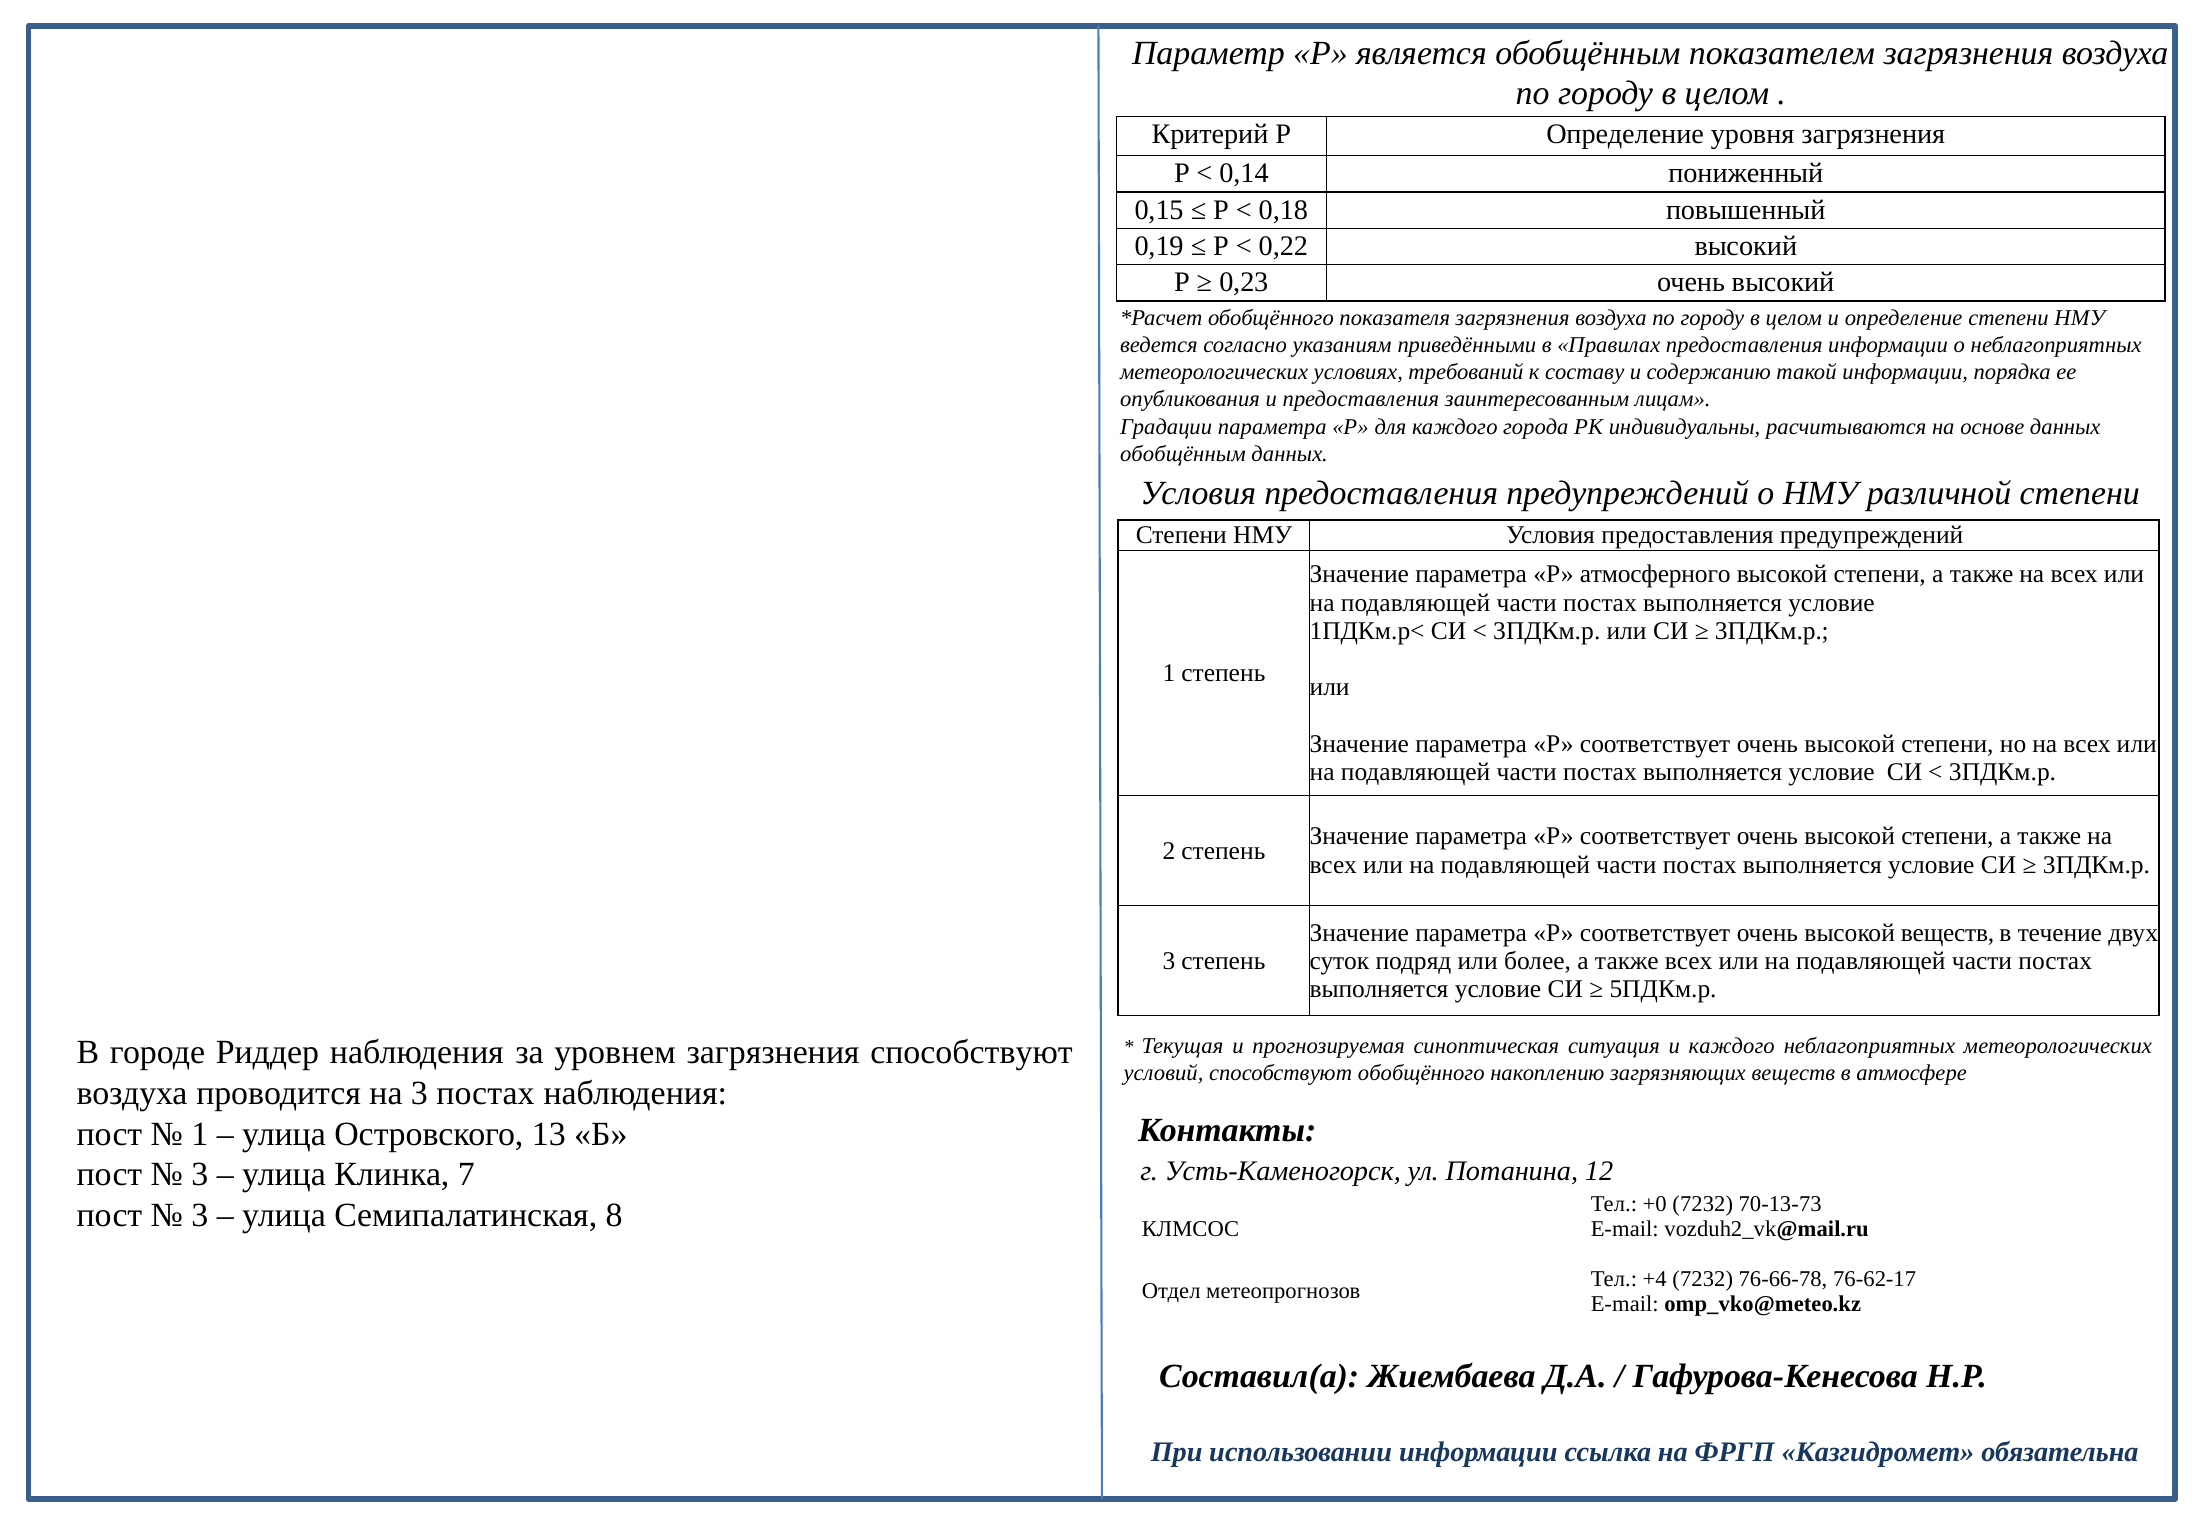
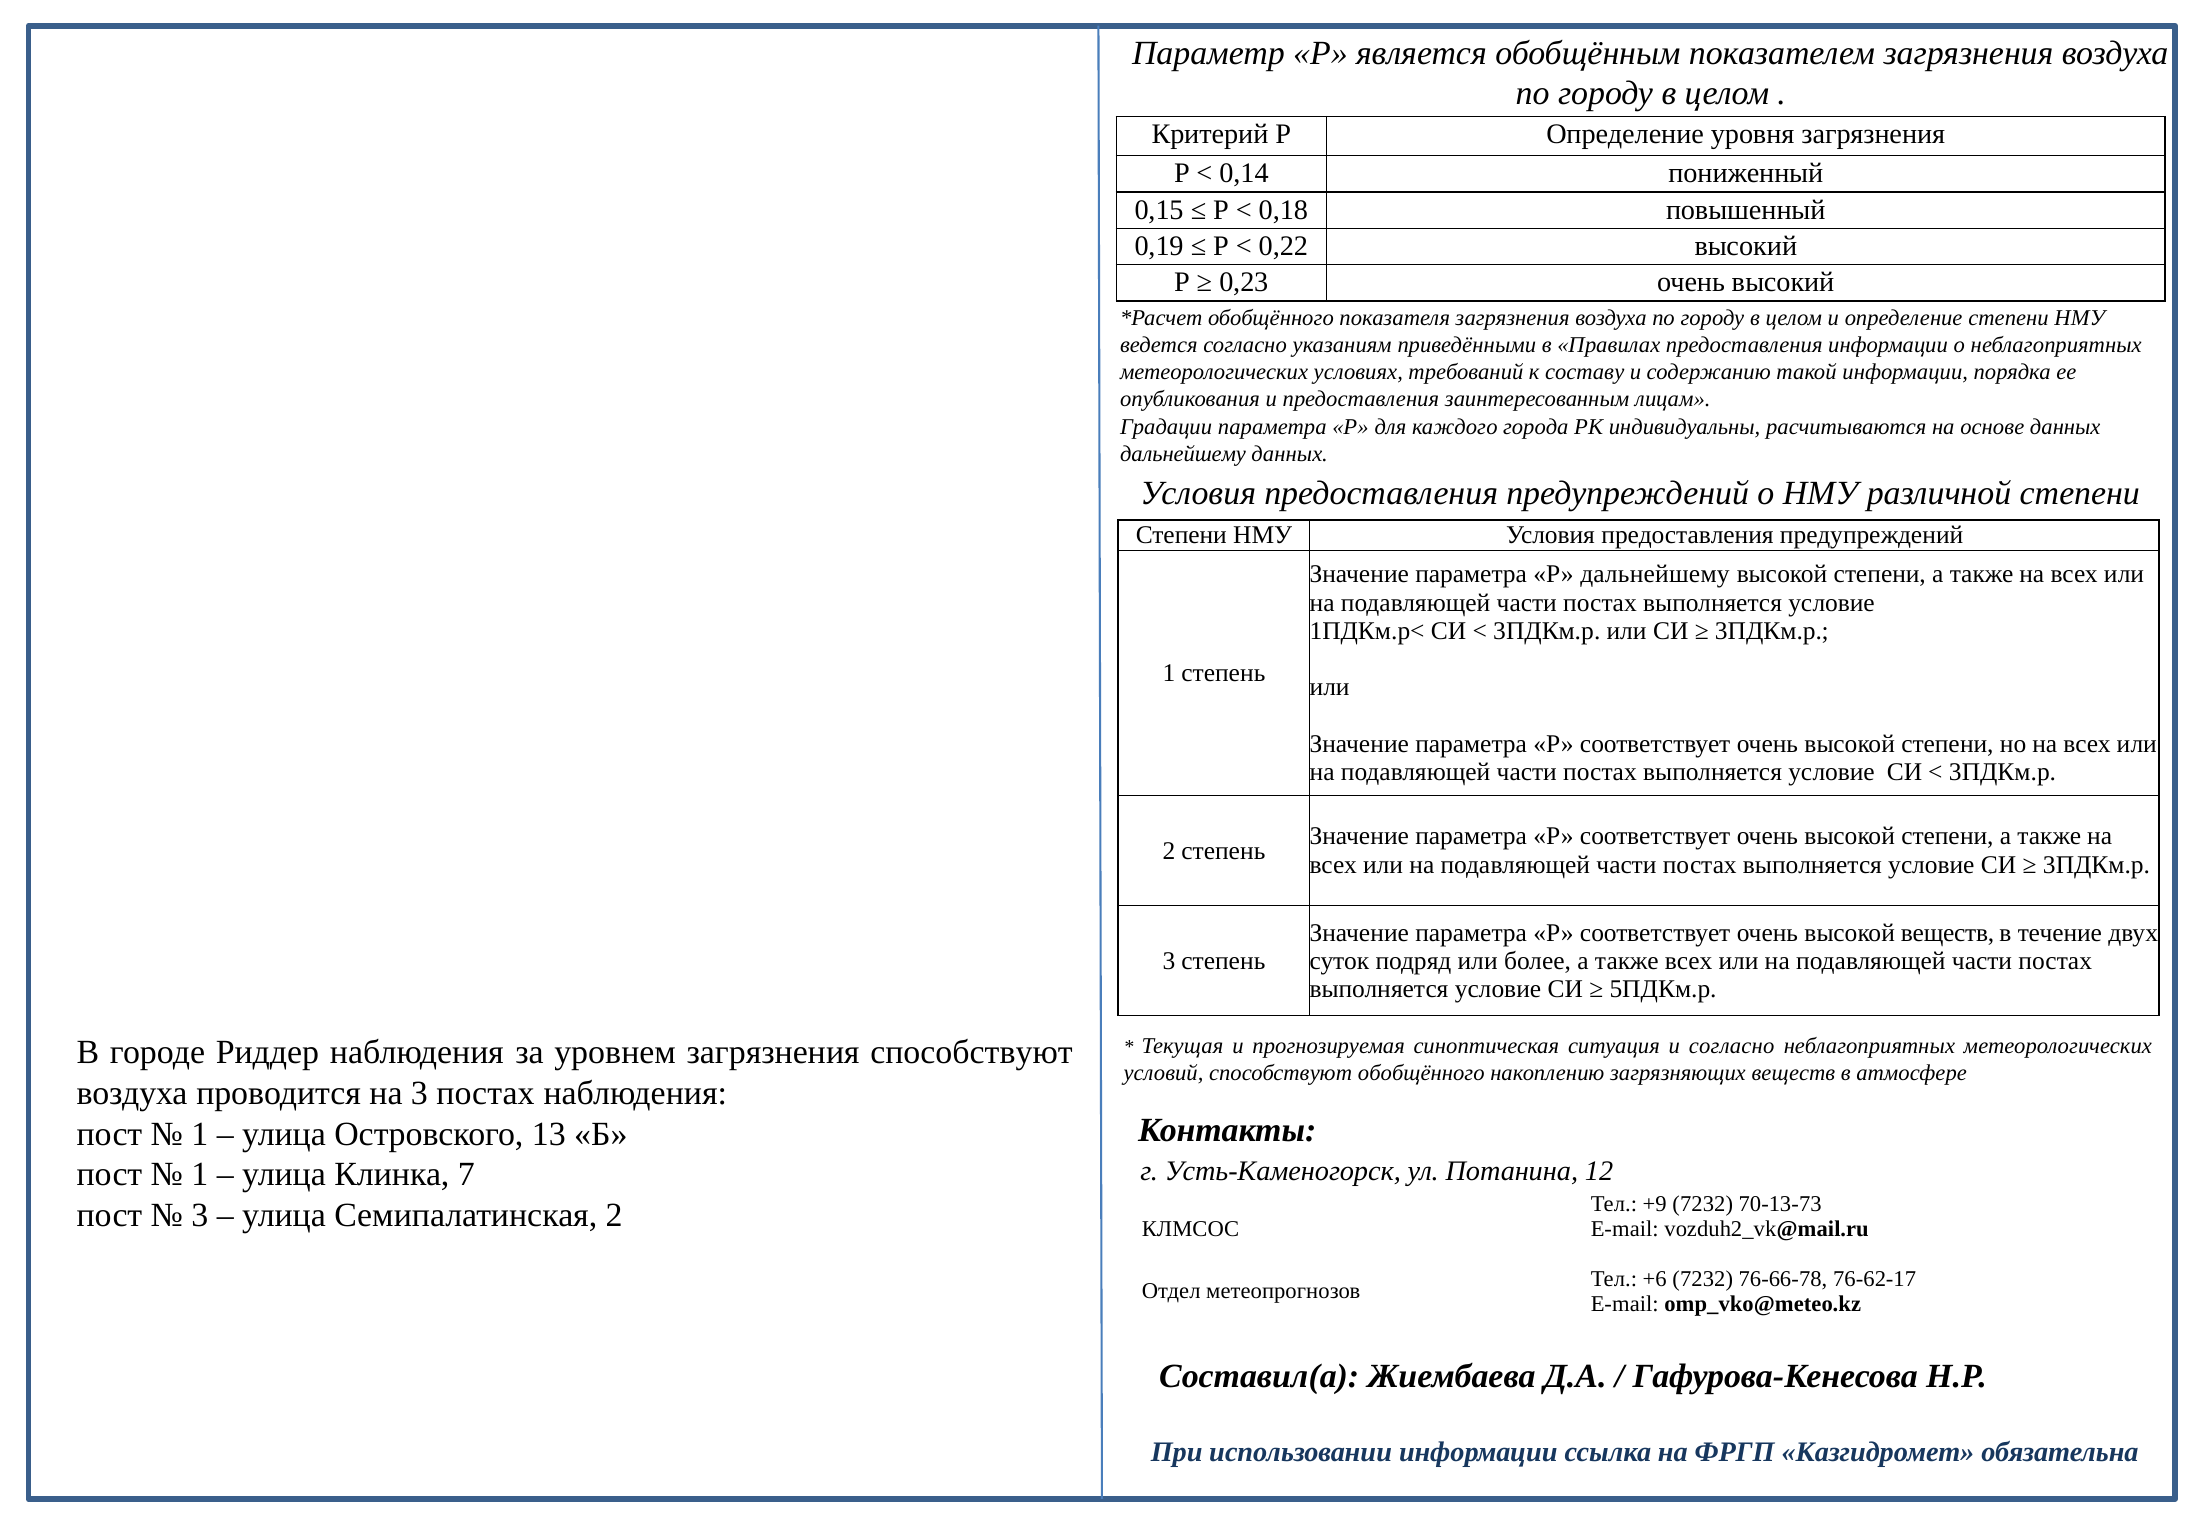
обобщённым at (1183, 454): обобщённым -> дальнейшему
Р атмосферного: атмосферного -> дальнейшему
и каждого: каждого -> согласно
3 at (200, 1175): 3 -> 1
+0: +0 -> +9
Семипалатинская 8: 8 -> 2
+4: +4 -> +6
